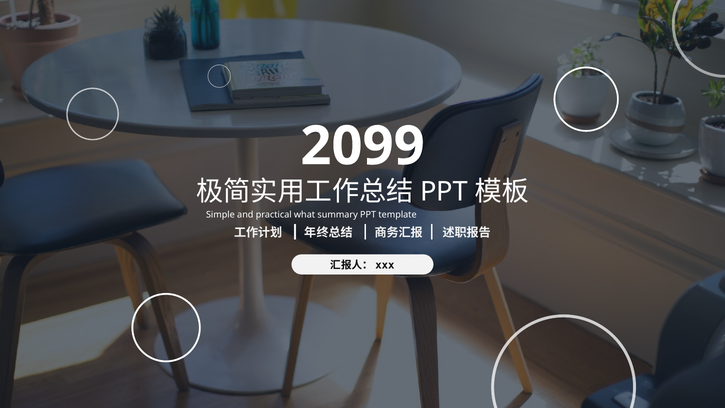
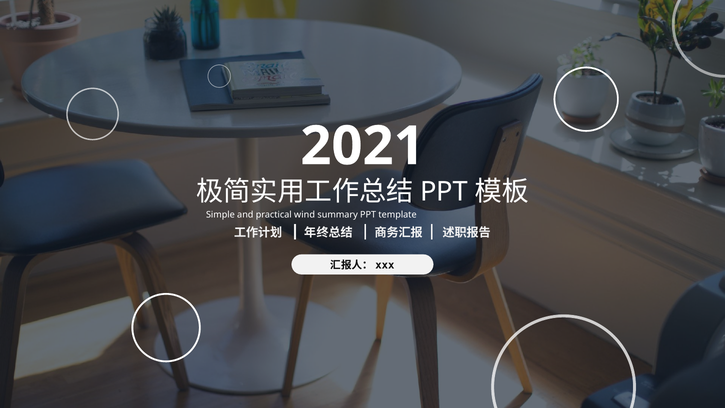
2099: 2099 -> 2021
what: what -> wind
